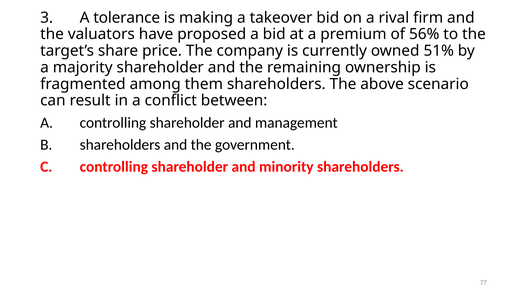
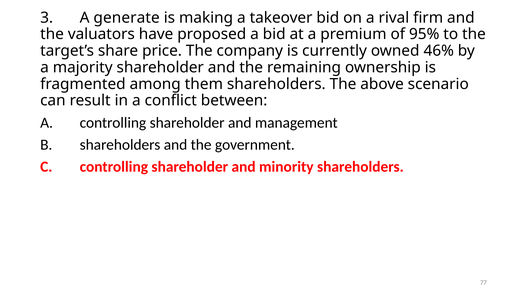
tolerance: tolerance -> generate
56%: 56% -> 95%
51%: 51% -> 46%
